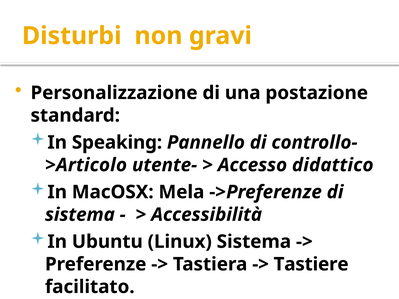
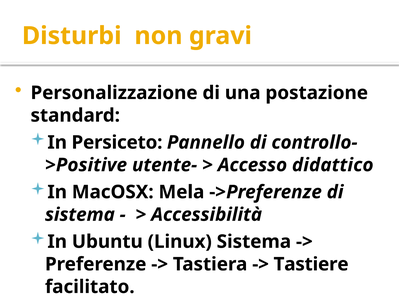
Speaking: Speaking -> Persiceto
>Articolo: >Articolo -> >Positive
